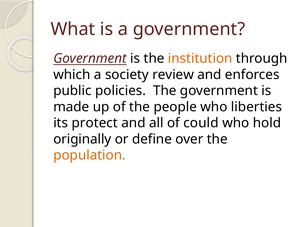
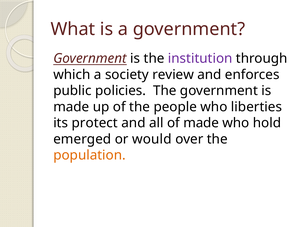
institution colour: orange -> purple
of could: could -> made
originally: originally -> emerged
define: define -> would
